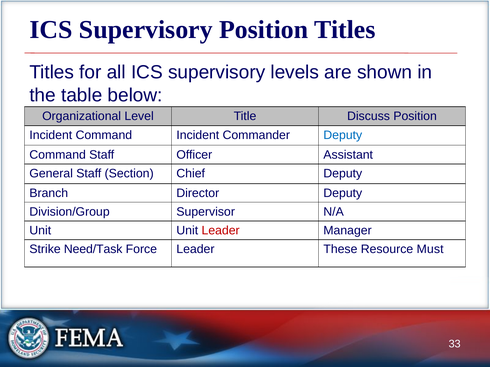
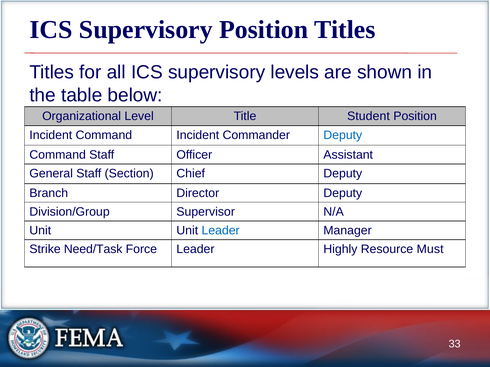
Discuss: Discuss -> Student
Leader at (221, 231) colour: red -> blue
These: These -> Highly
